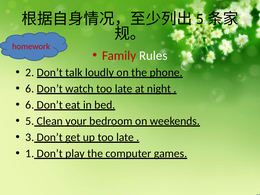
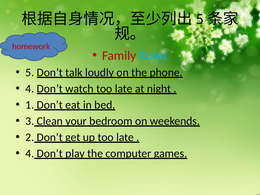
Rules colour: white -> light blue
2: 2 -> 5
6 at (30, 89): 6 -> 4
6 at (30, 105): 6 -> 1
5: 5 -> 3
3: 3 -> 2
1 at (30, 153): 1 -> 4
